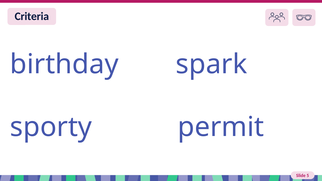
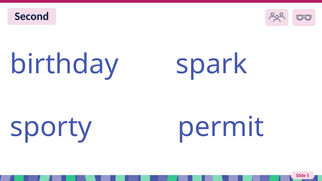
Criteria: Criteria -> Second
